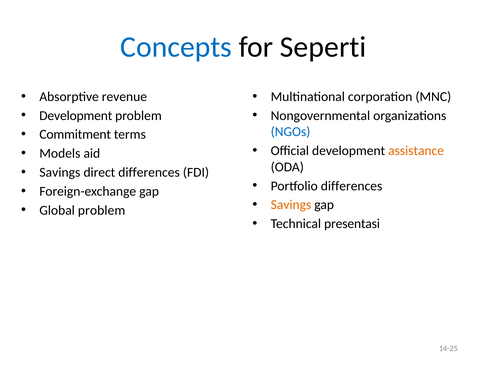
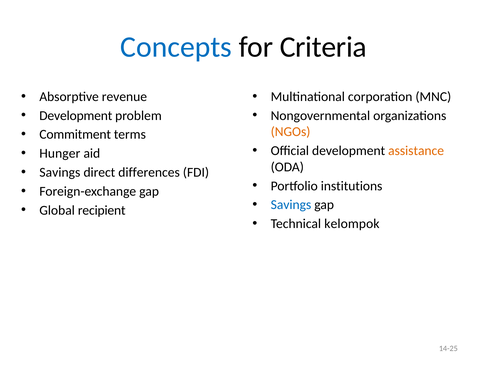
Seperti: Seperti -> Criteria
NGOs colour: blue -> orange
Models: Models -> Hunger
Portfolio differences: differences -> institutions
Savings at (291, 205) colour: orange -> blue
Global problem: problem -> recipient
presentasi: presentasi -> kelompok
